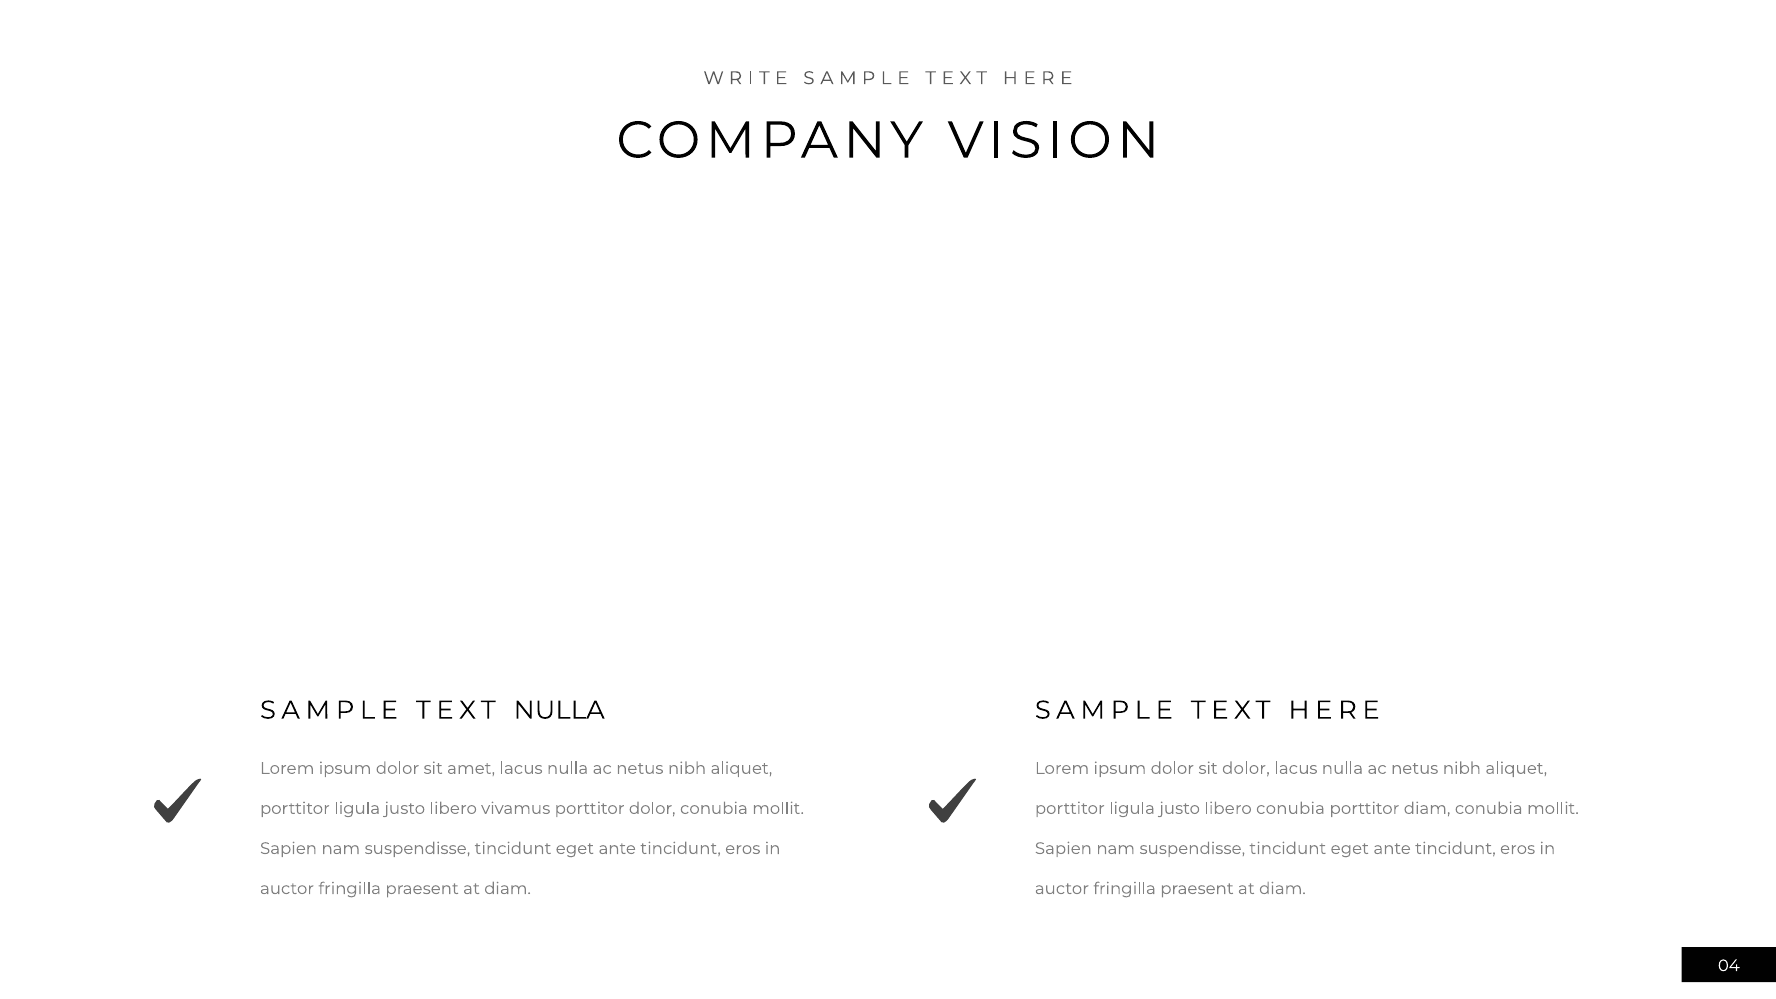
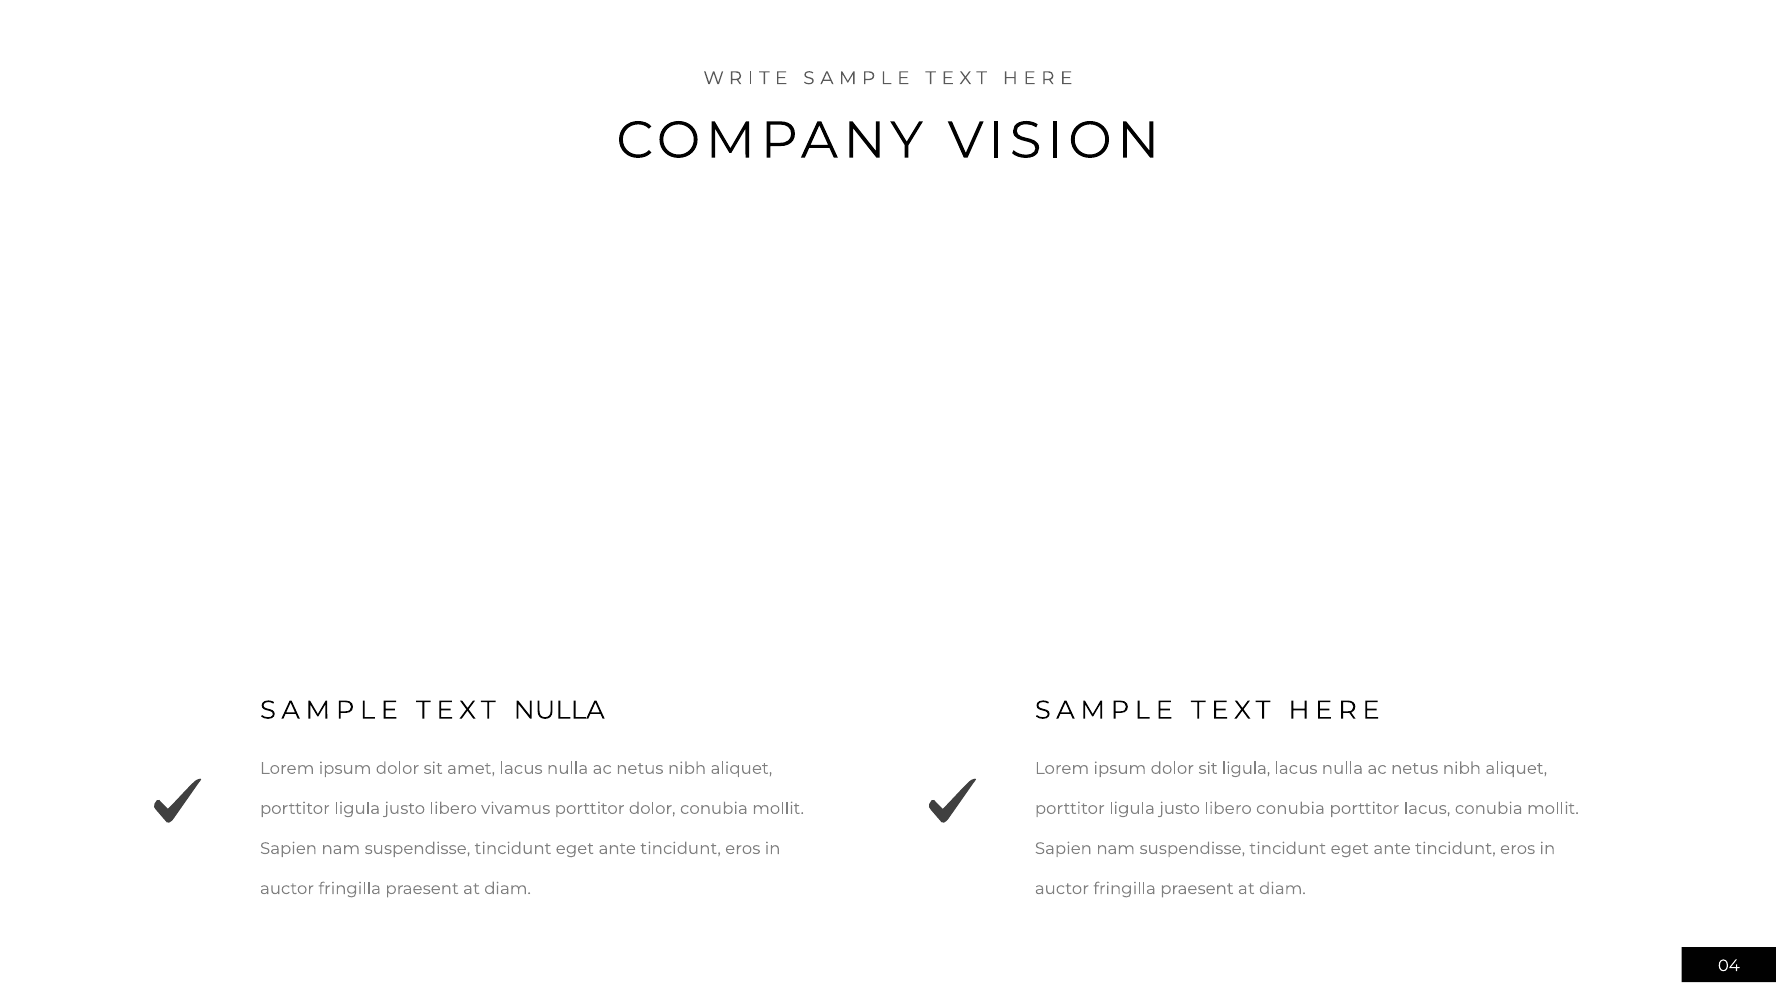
sit dolor: dolor -> ligula
porttitor diam: diam -> lacus
